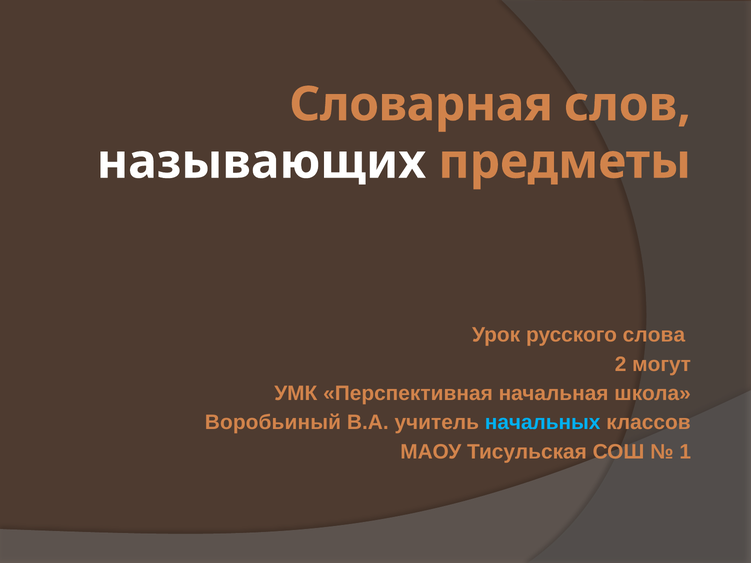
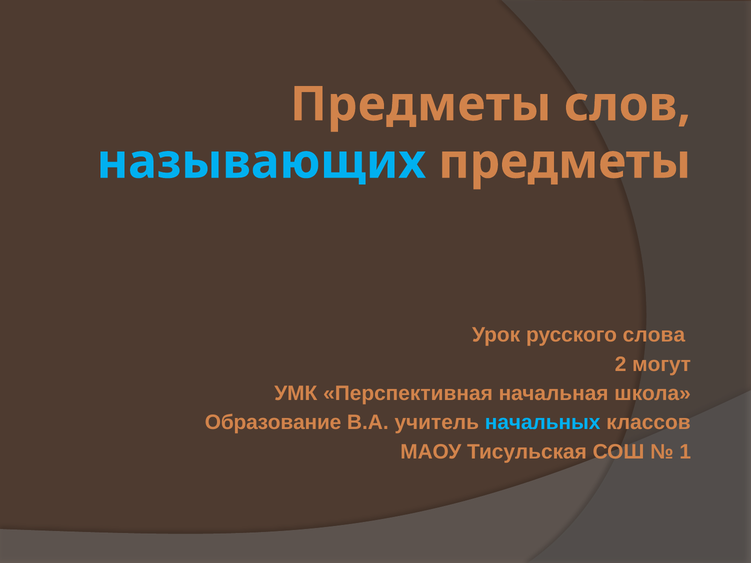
Словарная at (421, 105): Словарная -> Предметы
называющих colour: white -> light blue
Воробьиный: Воробьиный -> Образование
